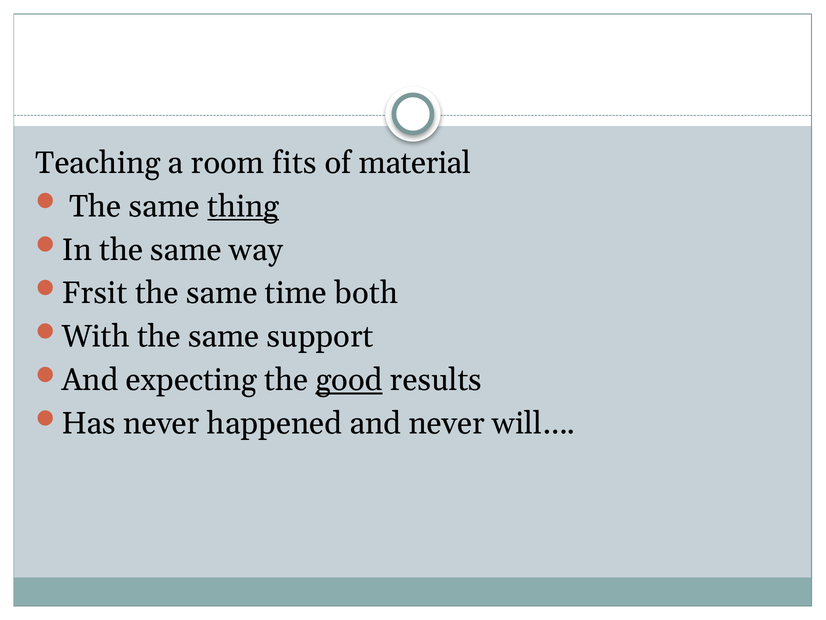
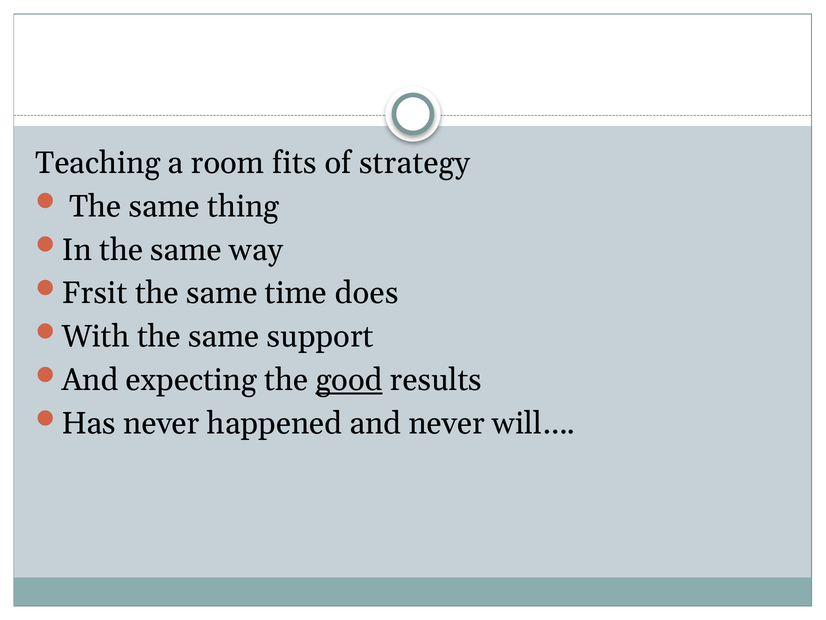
material: material -> strategy
thing underline: present -> none
both: both -> does
